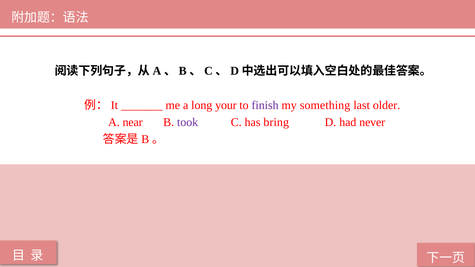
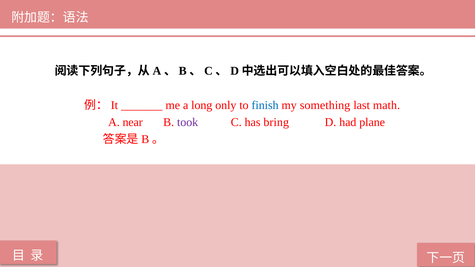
your: your -> only
finish colour: purple -> blue
older: older -> math
never: never -> plane
